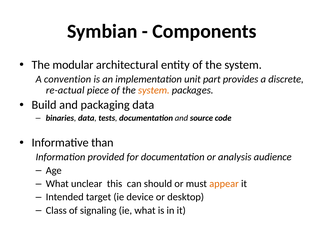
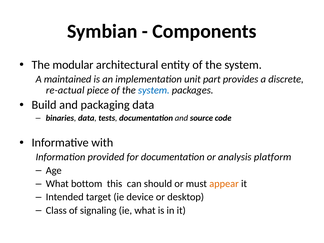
convention: convention -> maintained
system at (154, 90) colour: orange -> blue
than: than -> with
audience: audience -> platform
unclear: unclear -> bottom
